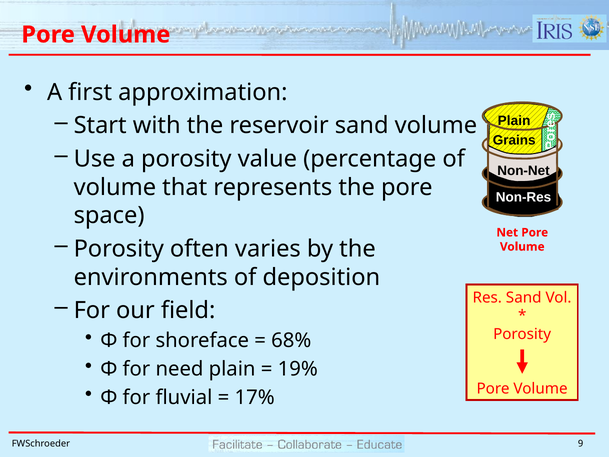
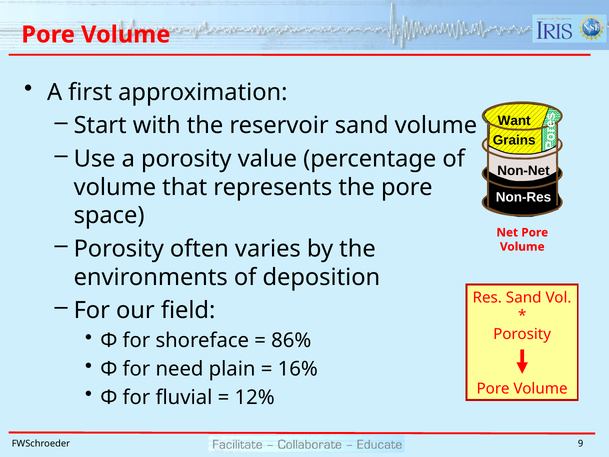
Plain at (514, 121): Plain -> Want
68%: 68% -> 86%
19%: 19% -> 16%
17%: 17% -> 12%
